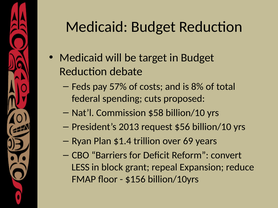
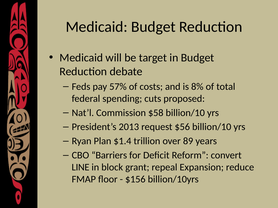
69: 69 -> 89
LESS: LESS -> LINE
